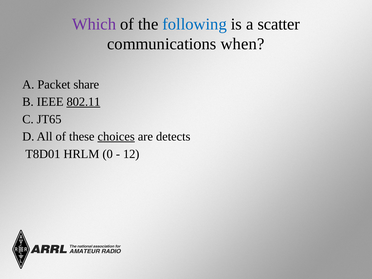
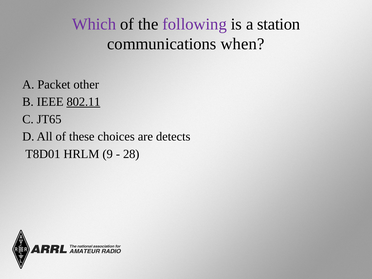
following colour: blue -> purple
scatter: scatter -> station
share: share -> other
choices underline: present -> none
0: 0 -> 9
12: 12 -> 28
